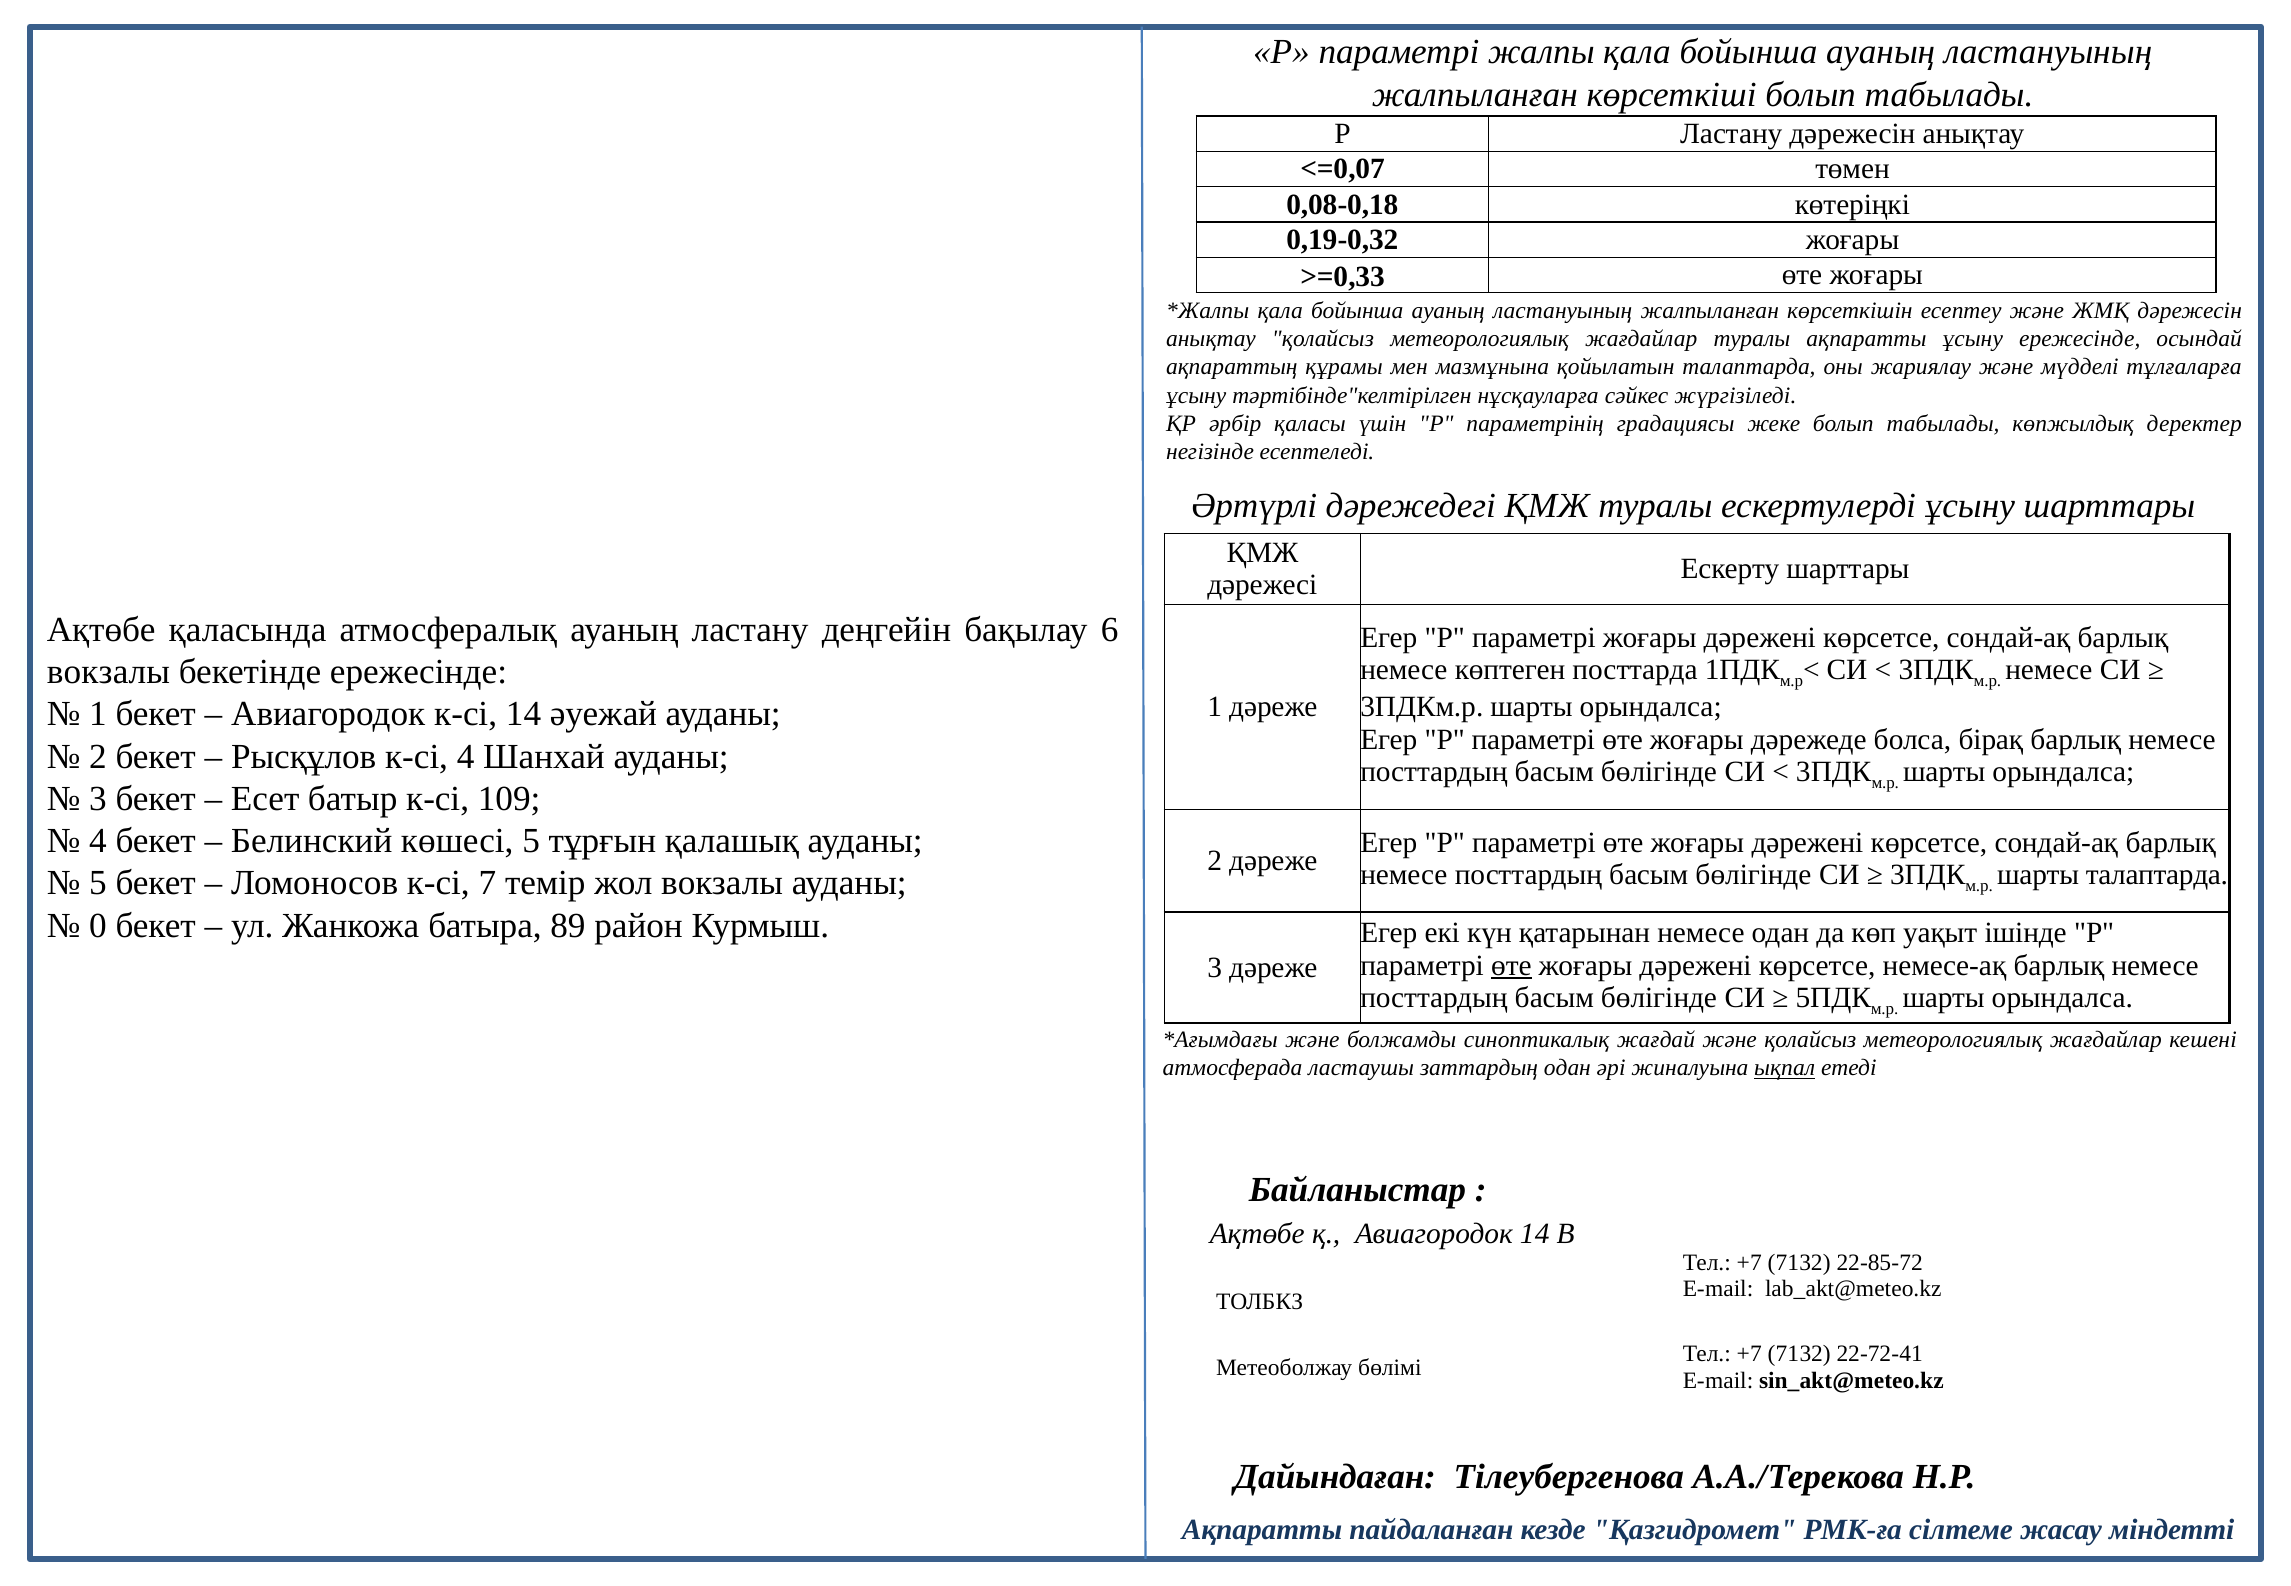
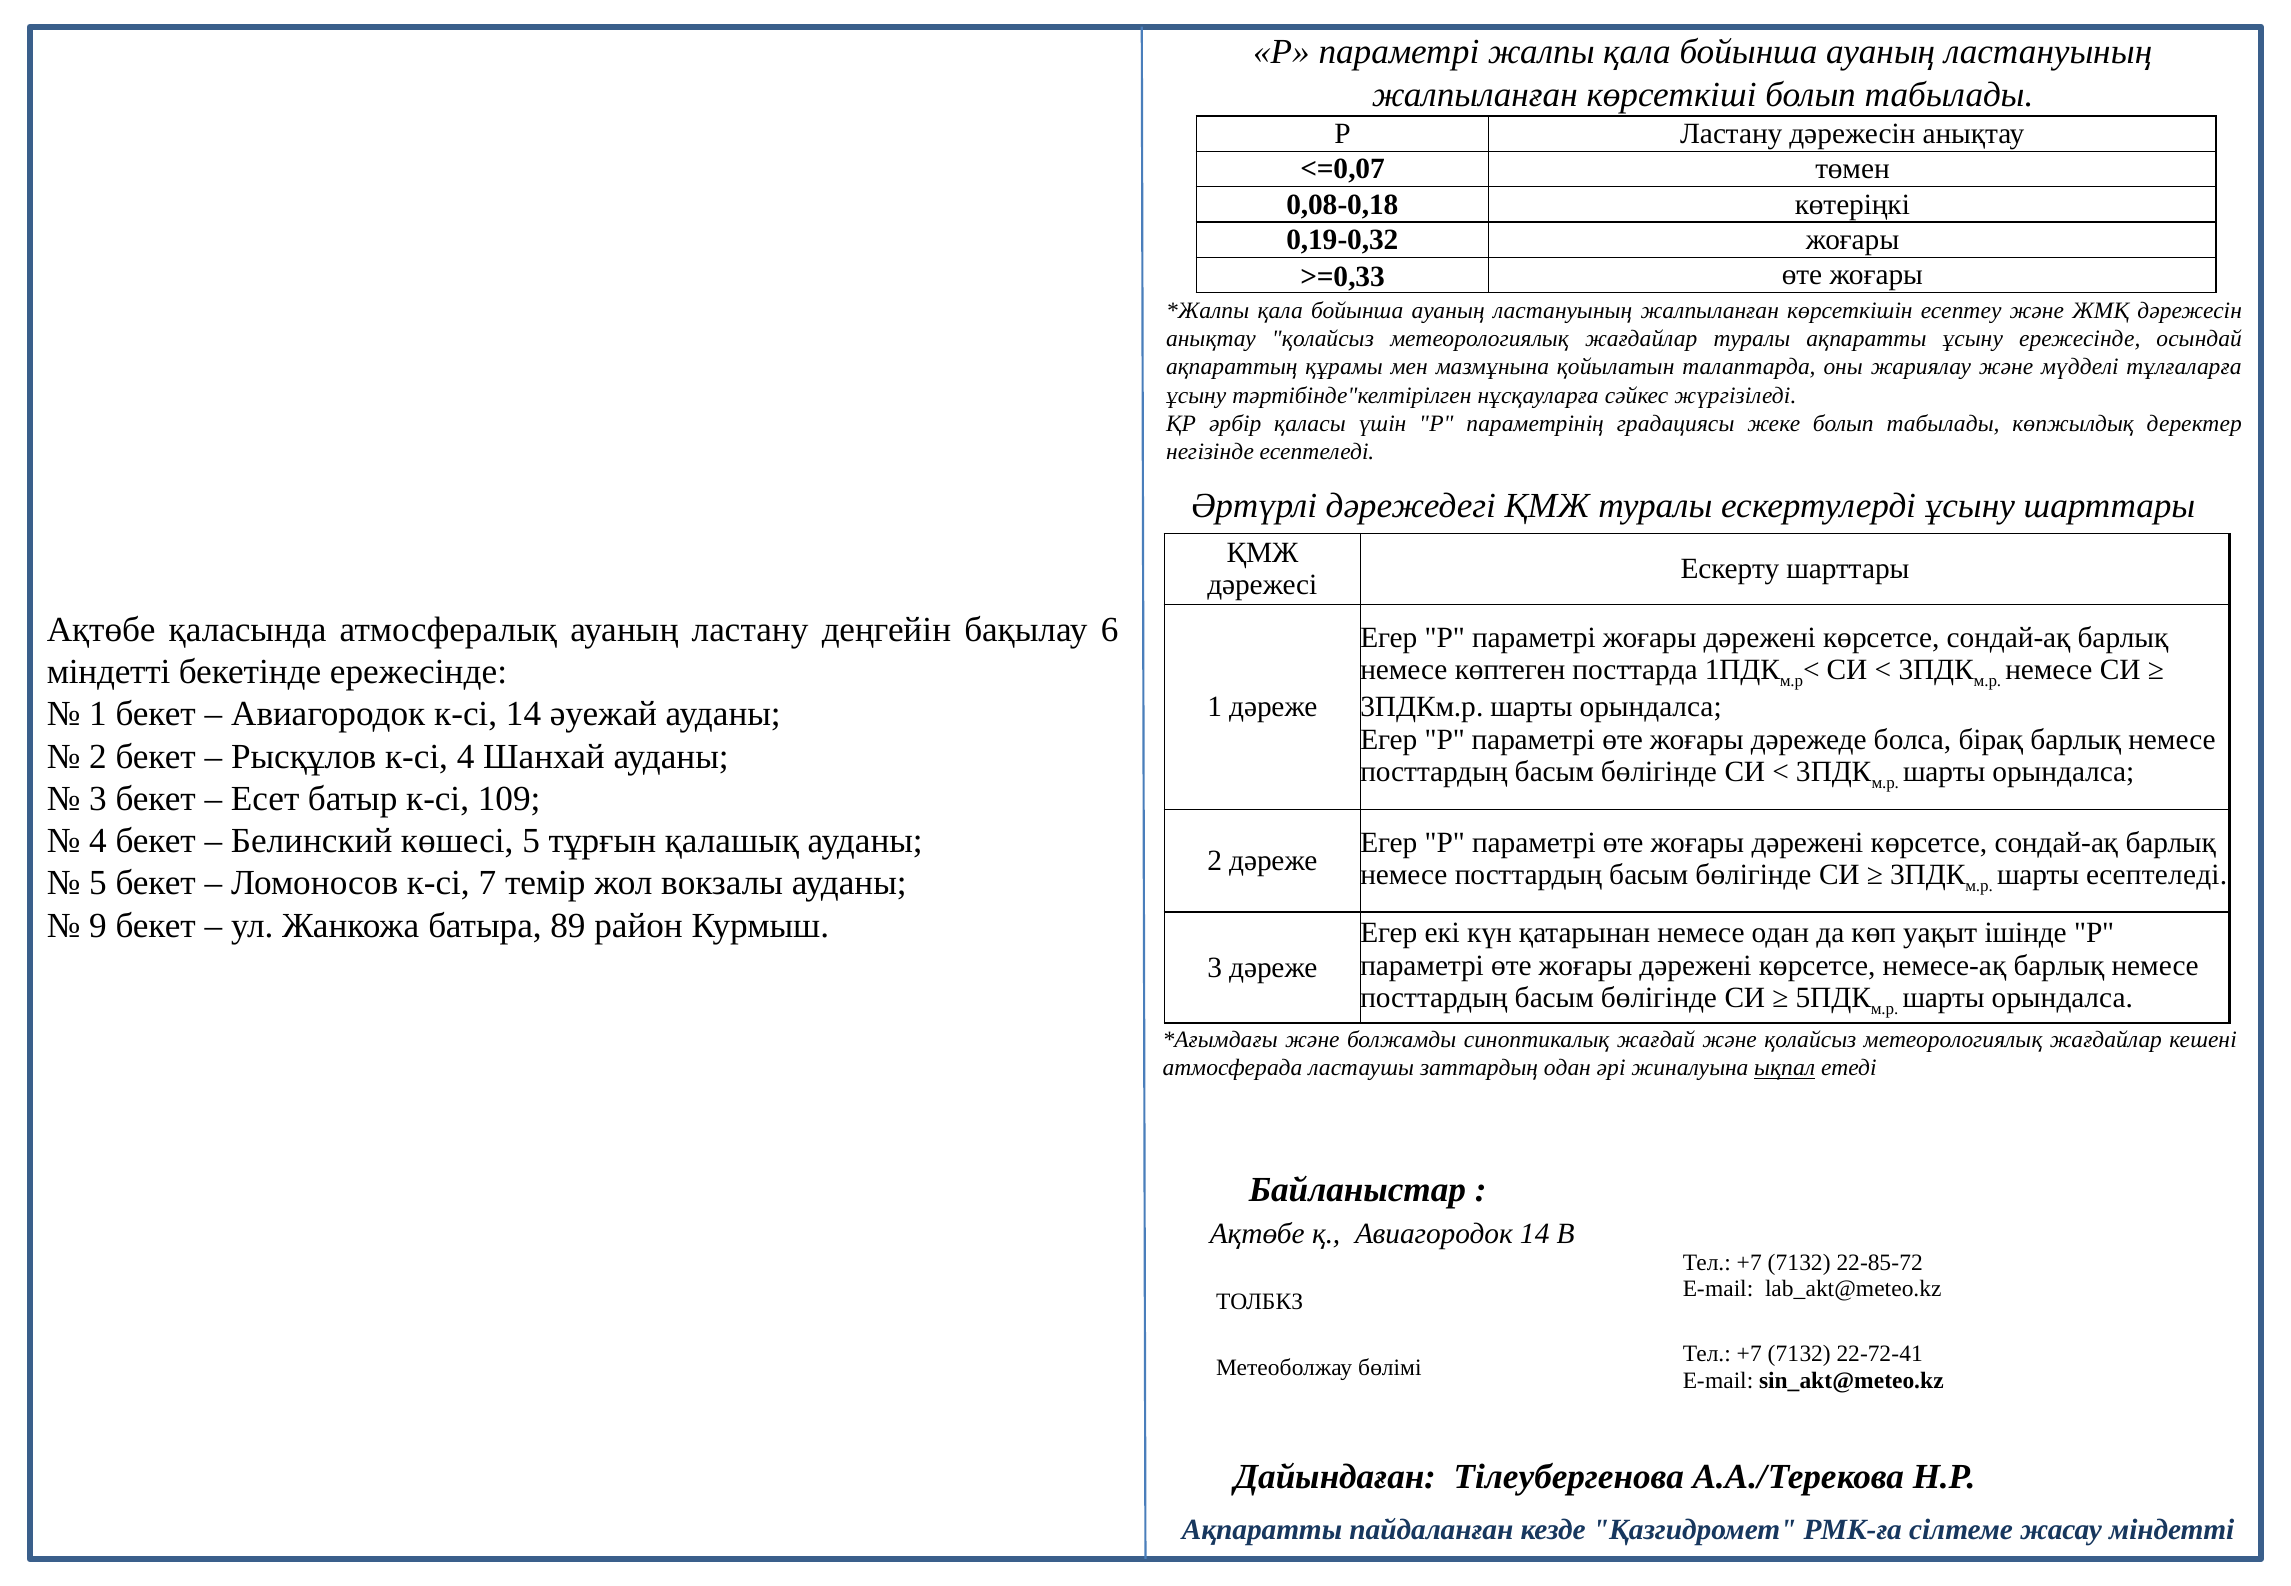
вокзалы at (108, 672): вокзалы -> міндетті
шарты талаптарда: талаптарда -> есептеледі
0: 0 -> 9
өте at (1511, 965) underline: present -> none
